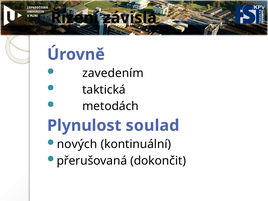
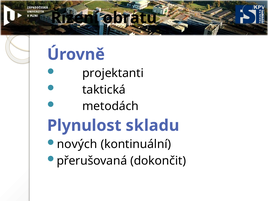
závislá: závislá -> obratu
zavedením: zavedením -> projektanti
soulad: soulad -> skladu
